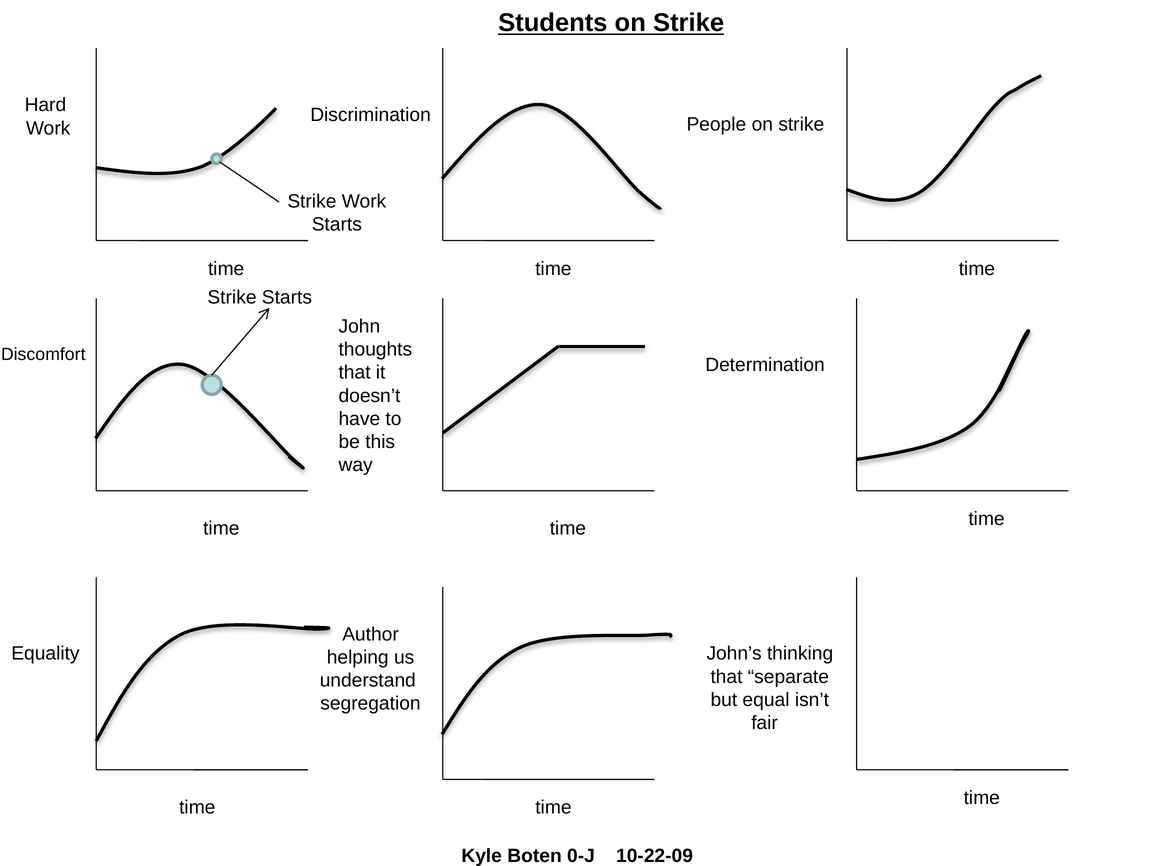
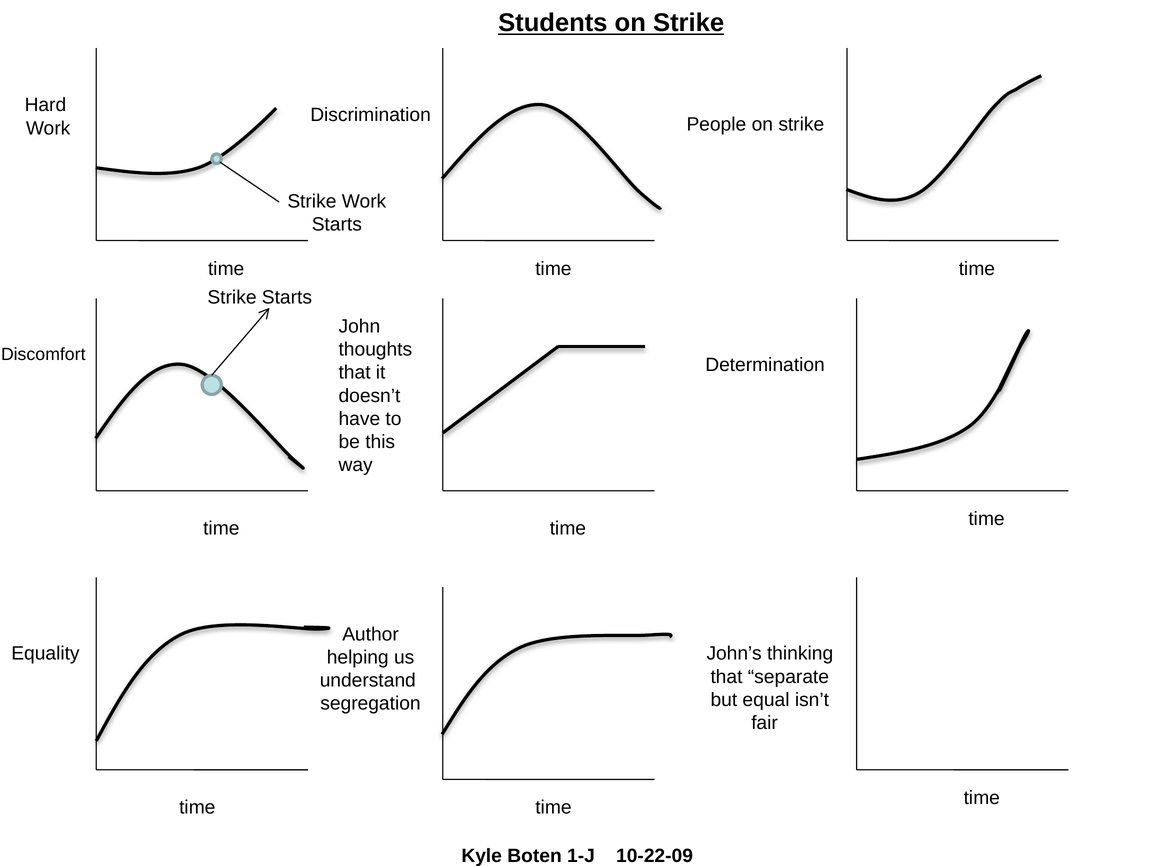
0-J: 0-J -> 1-J
